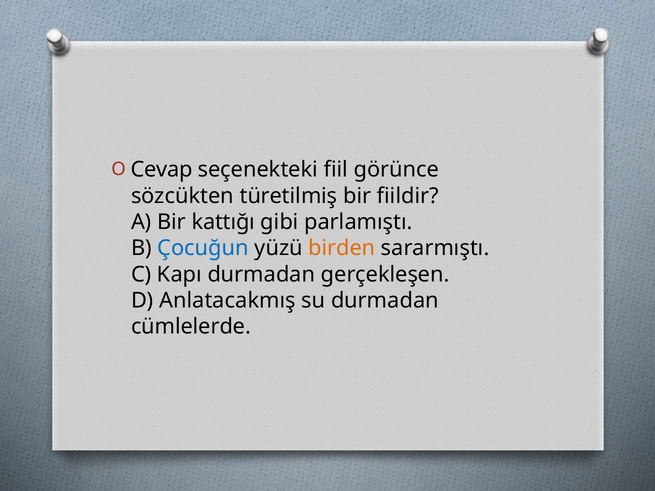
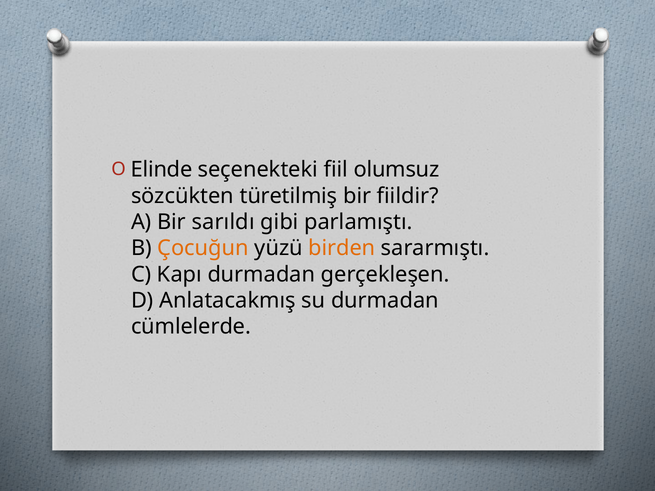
Cevap: Cevap -> Elinde
görünce: görünce -> olumsuz
kattığı: kattığı -> sarıldı
Çocuğun colour: blue -> orange
